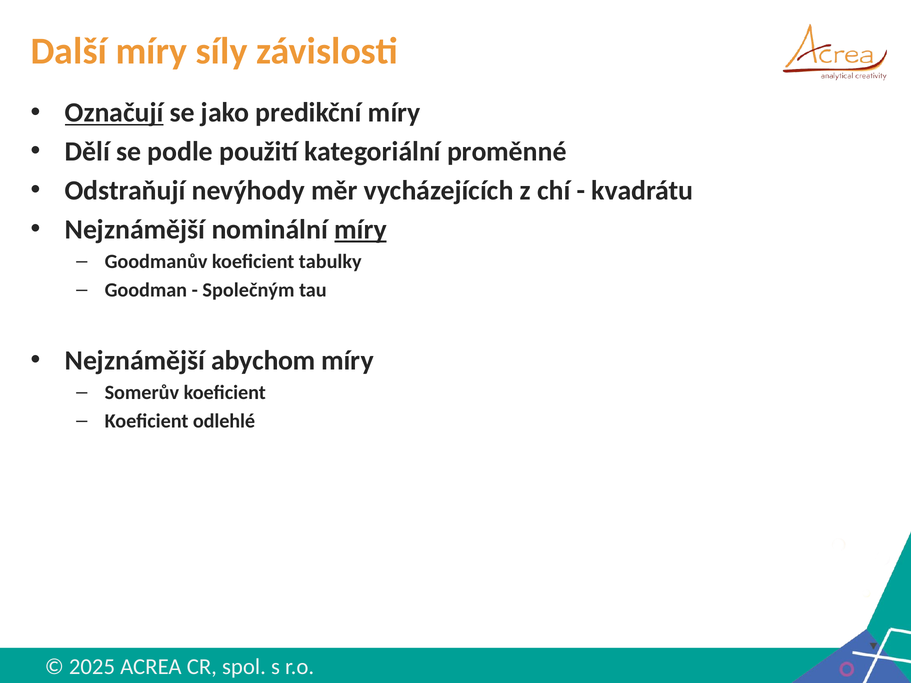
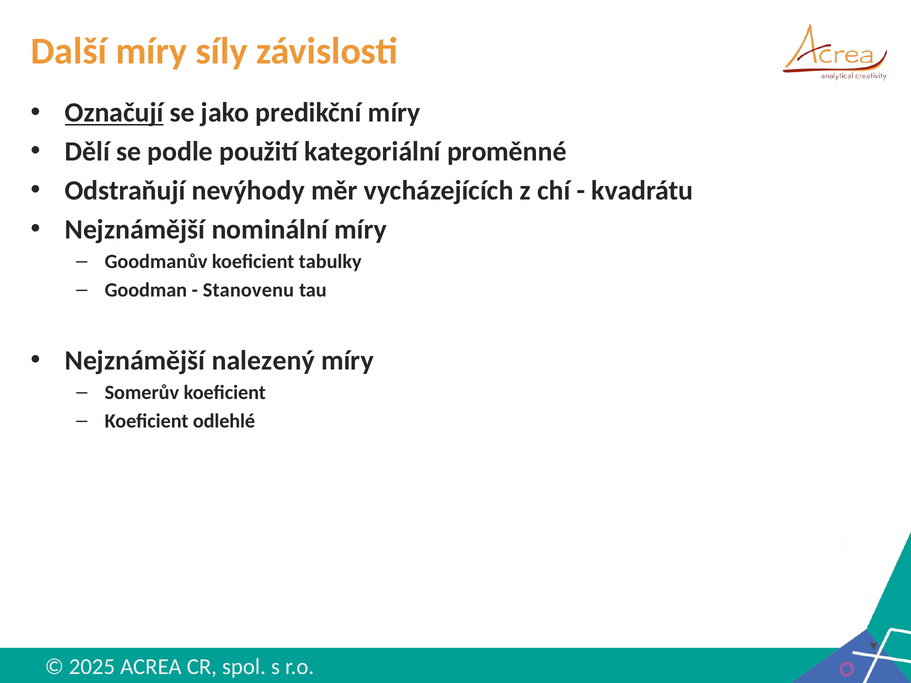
míry at (361, 230) underline: present -> none
Společným: Společným -> Stanovenu
abychom: abychom -> nalezený
